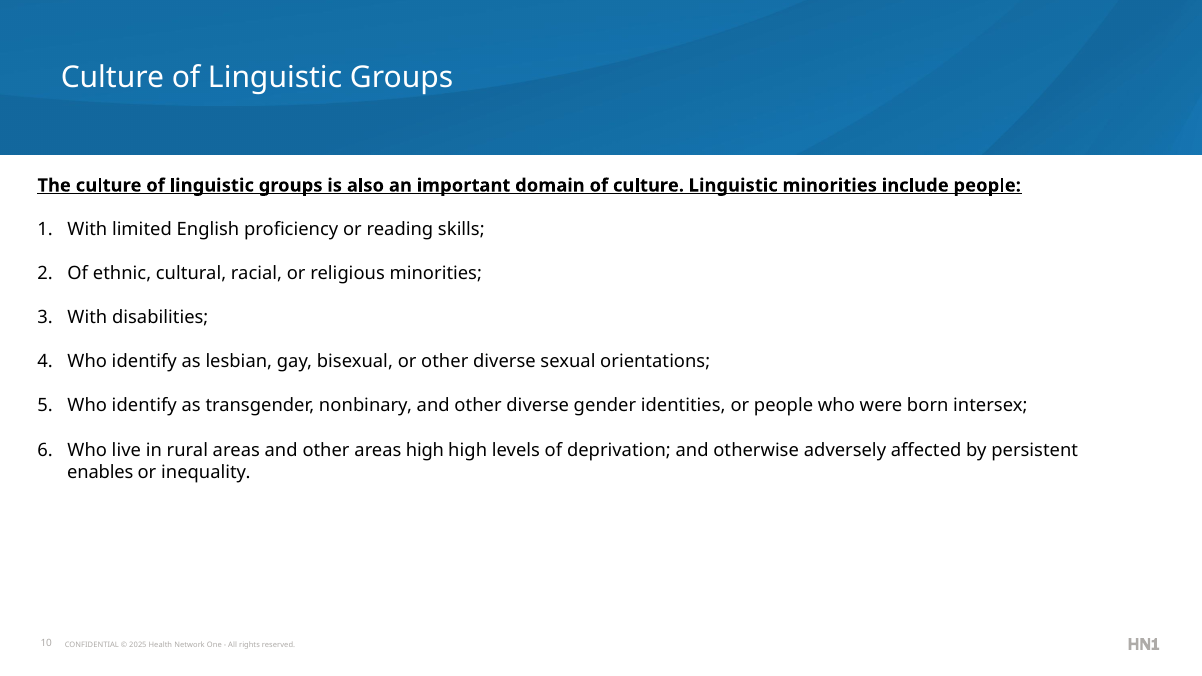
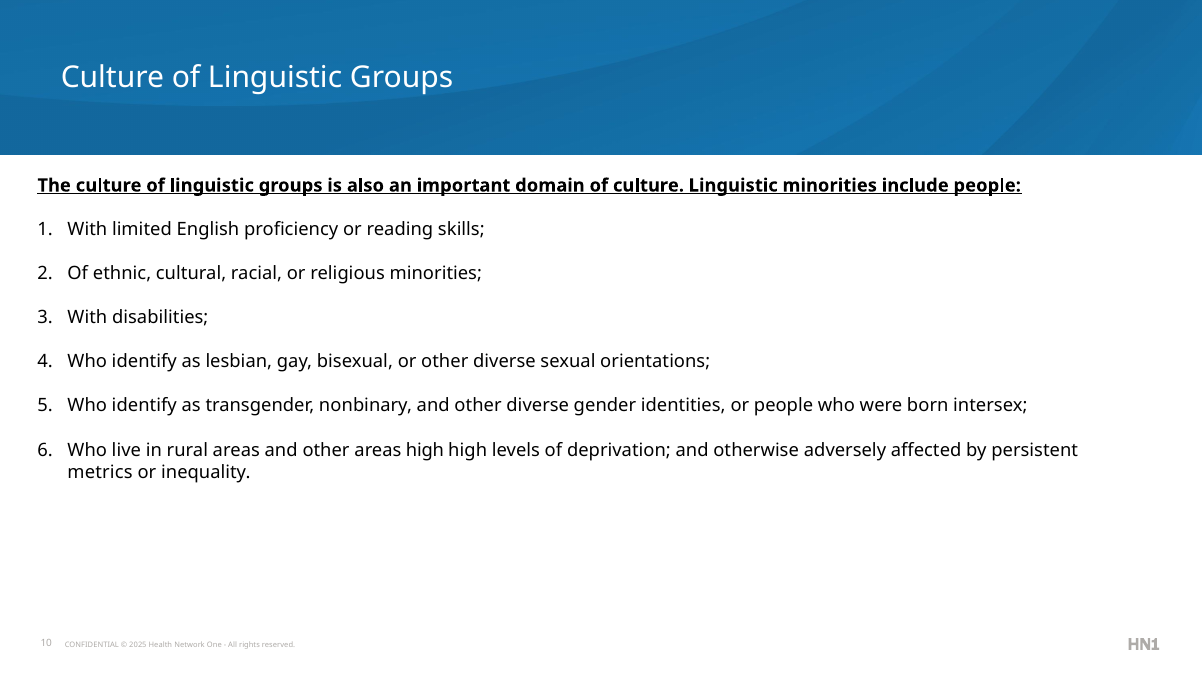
enables: enables -> metrics
